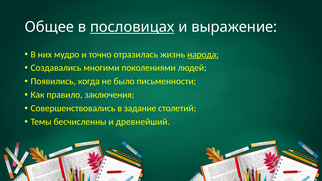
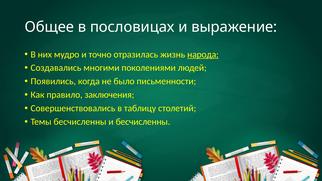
пословицах underline: present -> none
задание: задание -> таблицу
и древнейший: древнейший -> бесчисленны
